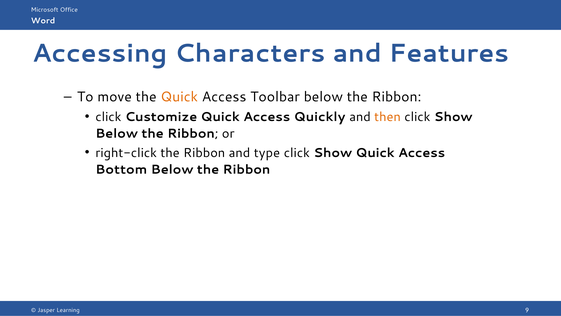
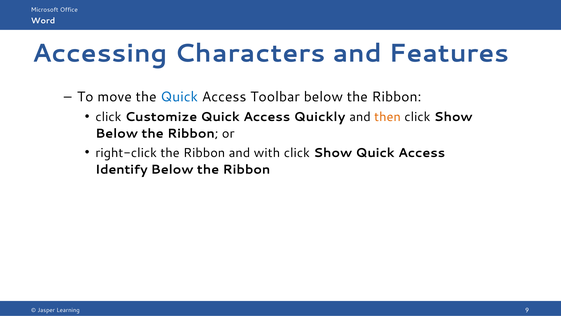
Quick at (179, 97) colour: orange -> blue
type: type -> with
Bottom: Bottom -> Identify
